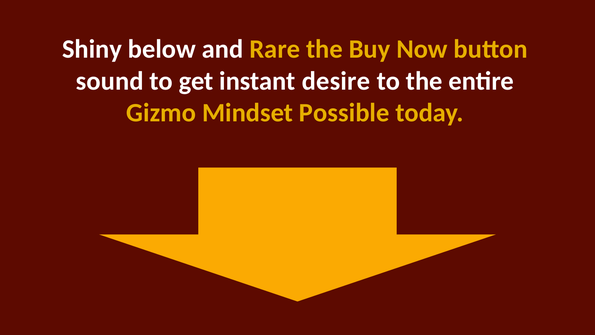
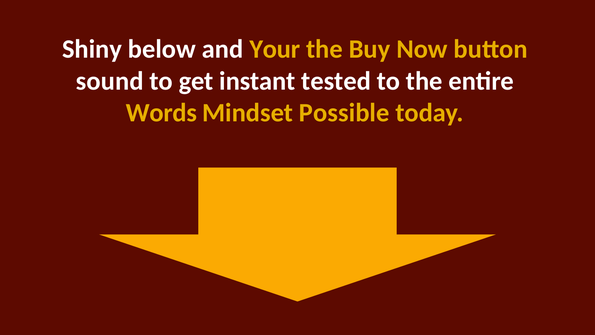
Rare: Rare -> Your
desire: desire -> tested
Gizmo: Gizmo -> Words
